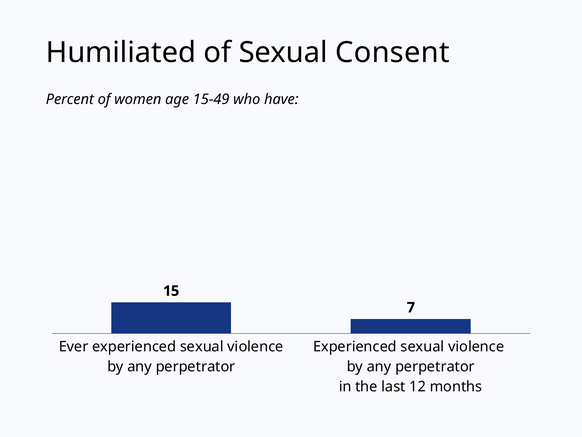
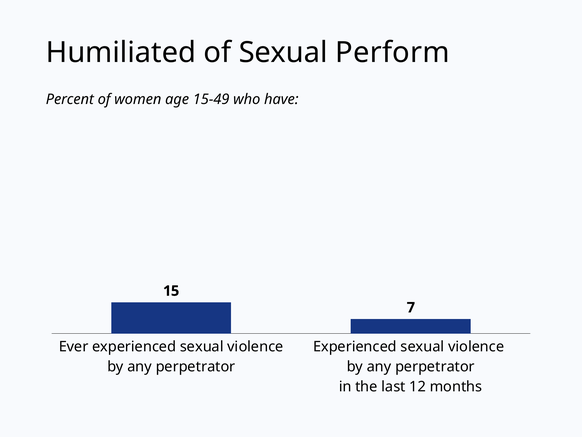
Consent: Consent -> Perform
